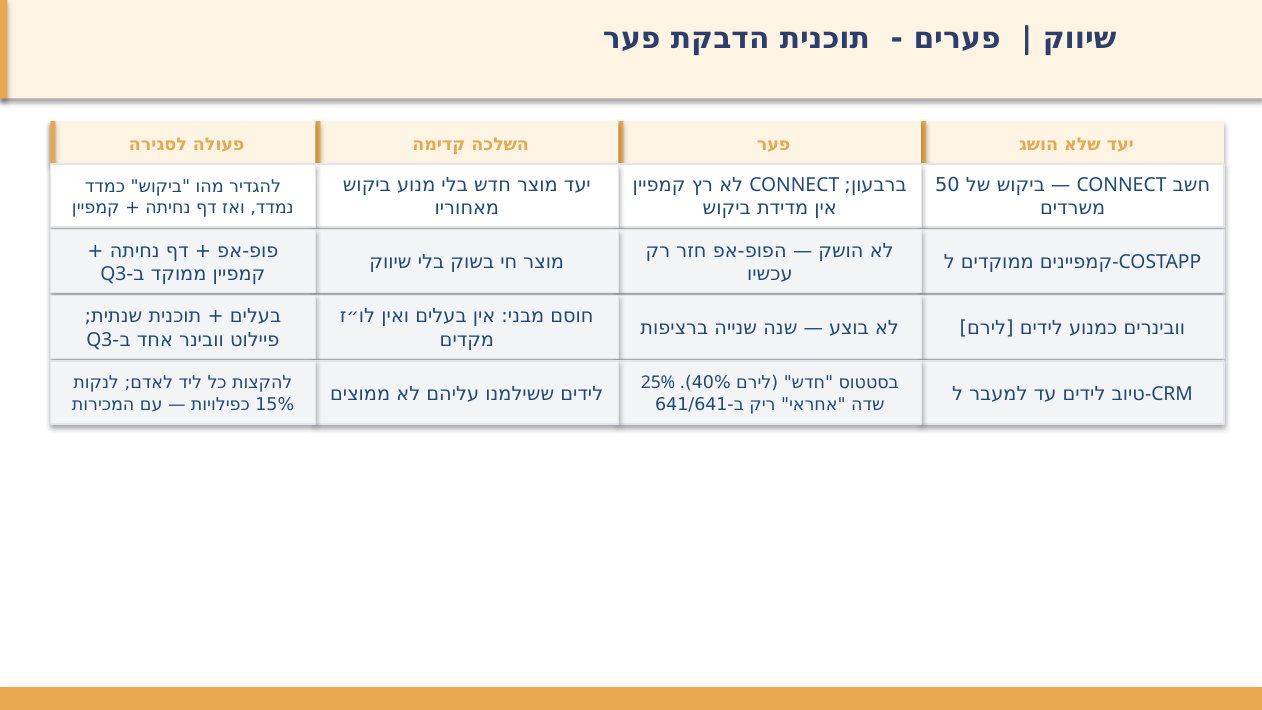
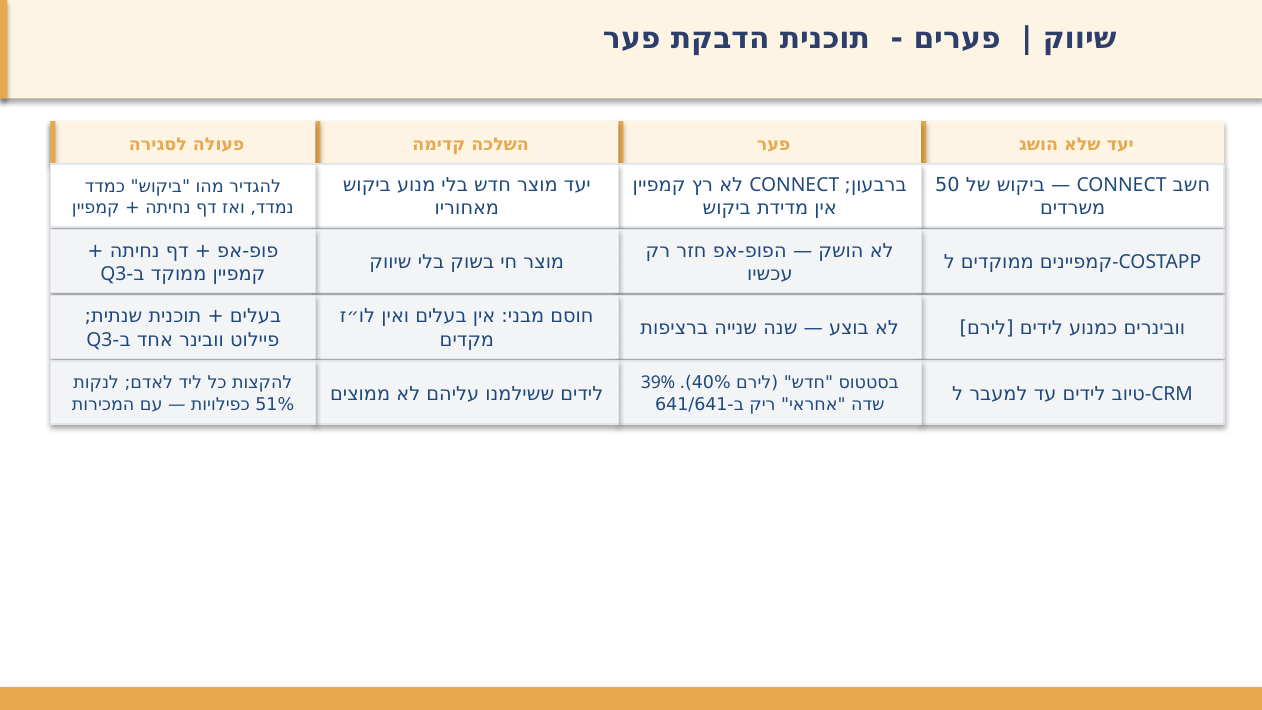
25%: 25% -> 39%
15%: 15% -> 51%
